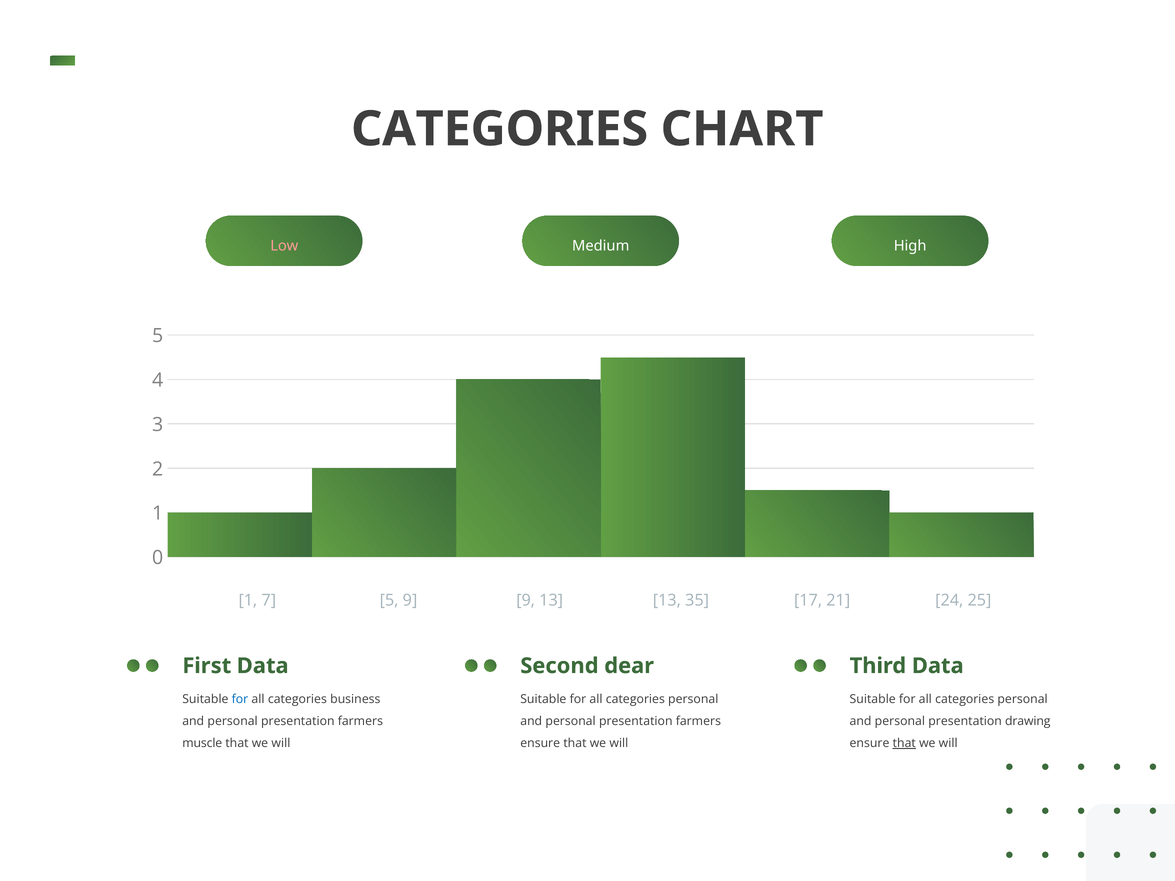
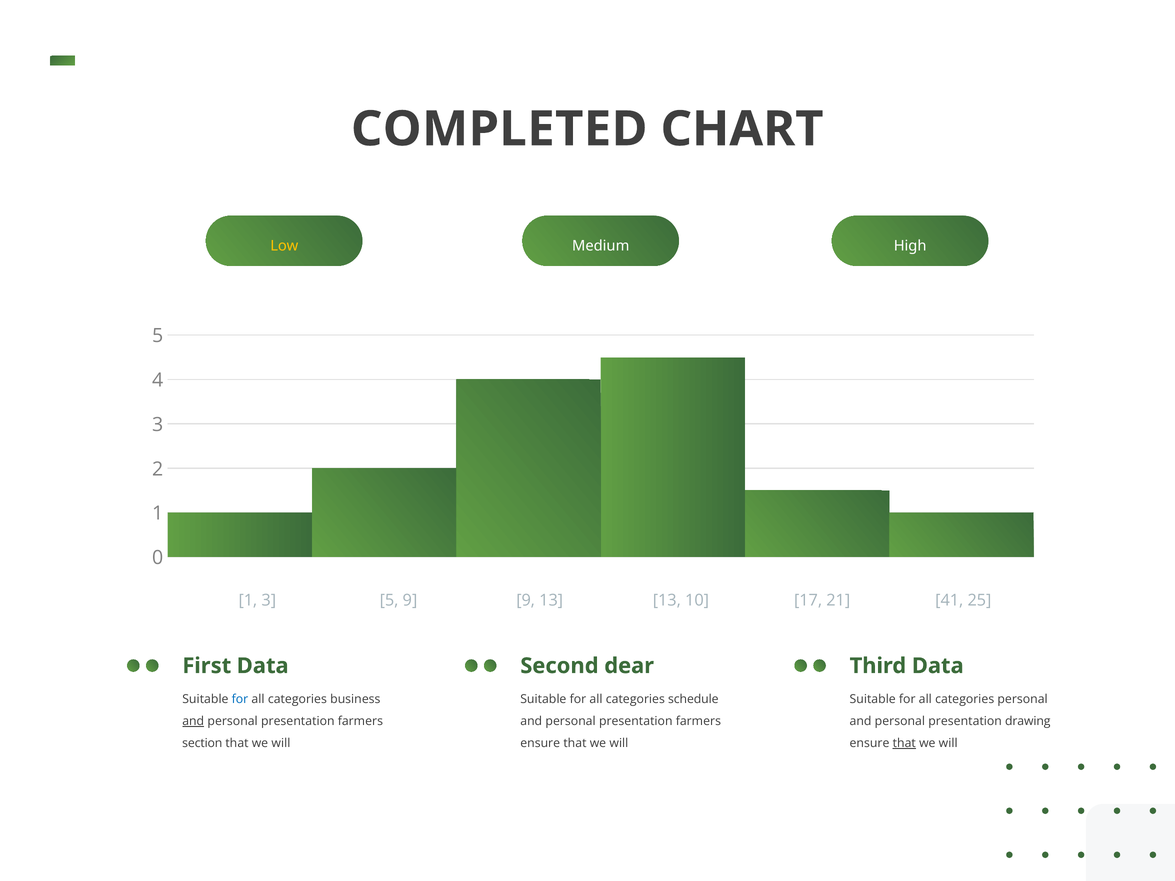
CATEGORIES at (500, 129): CATEGORIES -> COMPLETED
Low colour: pink -> yellow
1 7: 7 -> 3
35: 35 -> 10
24: 24 -> 41
personal at (693, 699): personal -> schedule
and at (193, 721) underline: none -> present
muscle: muscle -> section
